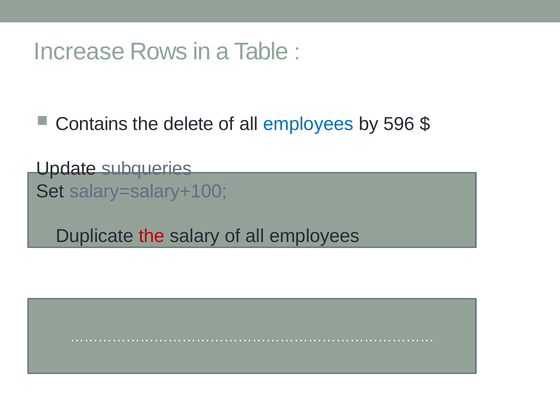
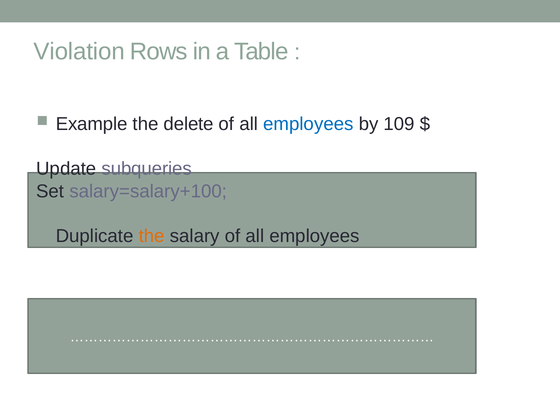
Increase: Increase -> Violation
Contains at (92, 124): Contains -> Example
596: 596 -> 109
the at (152, 236) colour: red -> orange
